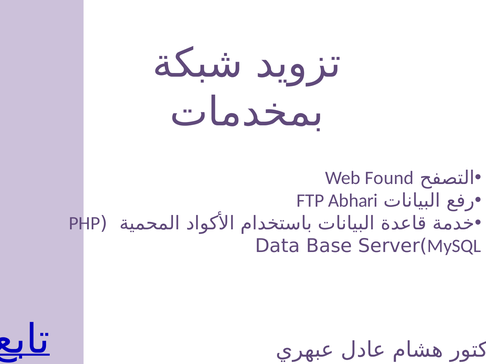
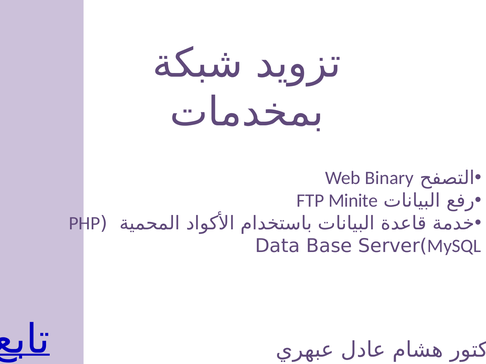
Found: Found -> Binary
Abhari: Abhari -> Minite
